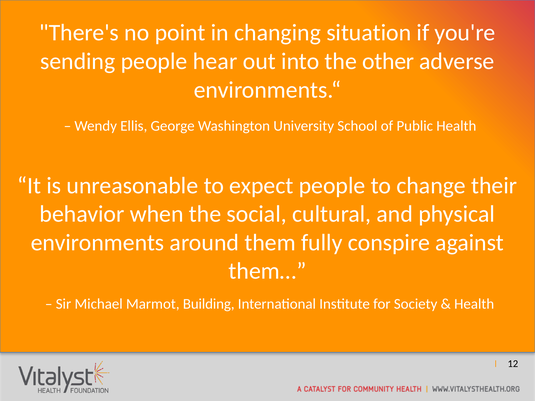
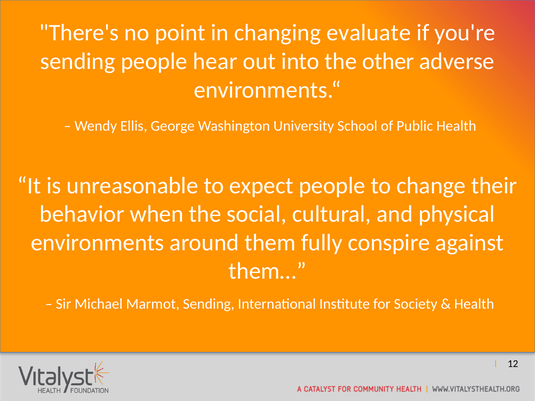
situation: situation -> evaluate
Marmot Building: Building -> Sending
